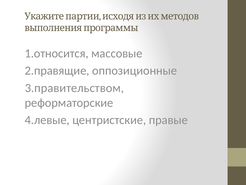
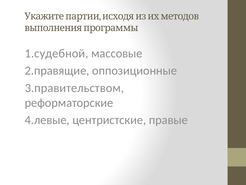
1.относится: 1.относится -> 1.судебной
